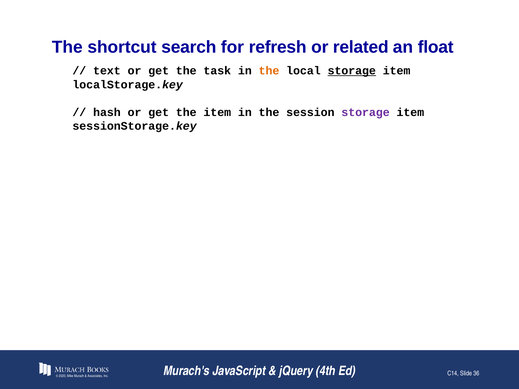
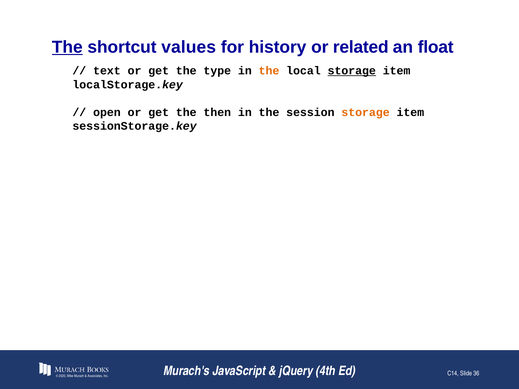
The at (67, 47) underline: none -> present
search: search -> values
refresh: refresh -> history
task: task -> type
hash: hash -> open
the item: item -> then
storage at (366, 112) colour: purple -> orange
